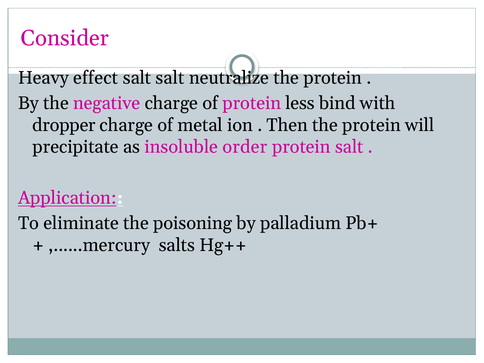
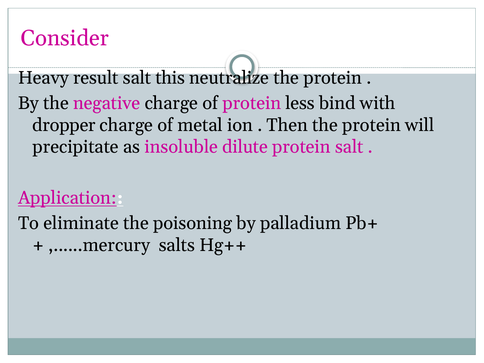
effect: effect -> result
salt salt: salt -> this
order: order -> dilute
